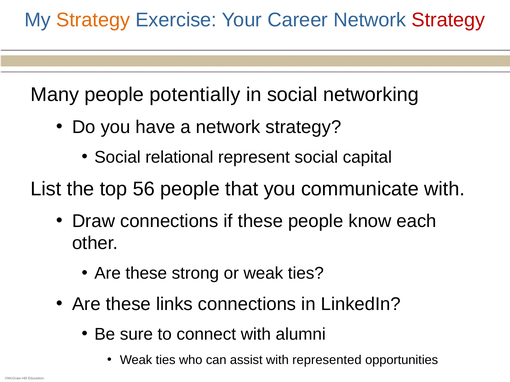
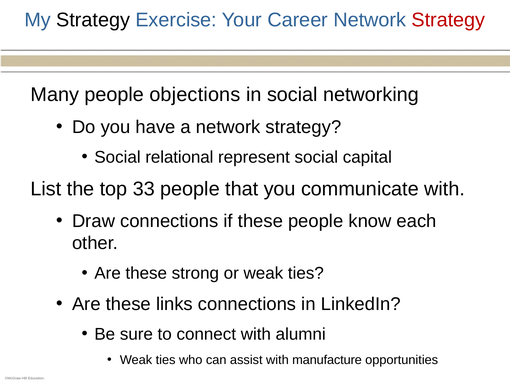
Strategy at (93, 20) colour: orange -> black
potentially: potentially -> objections
56: 56 -> 33
represented: represented -> manufacture
